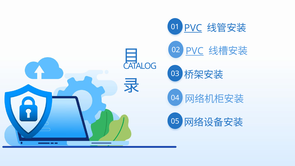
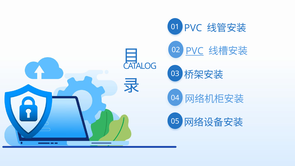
PVC at (193, 28) underline: present -> none
